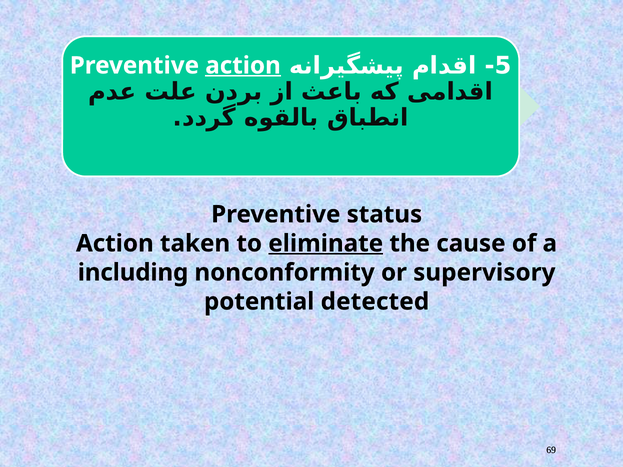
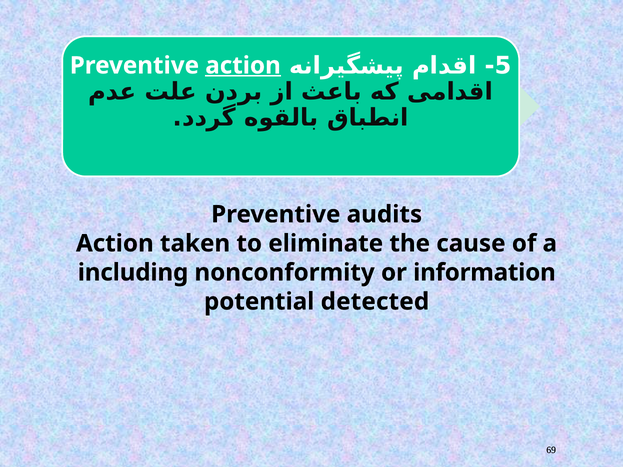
status: status -> audits
eliminate underline: present -> none
supervisory: supervisory -> information
